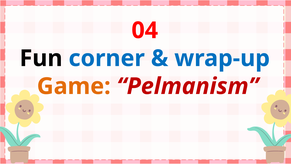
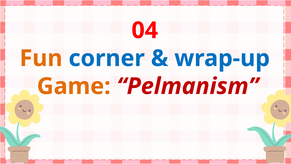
Fun colour: black -> orange
